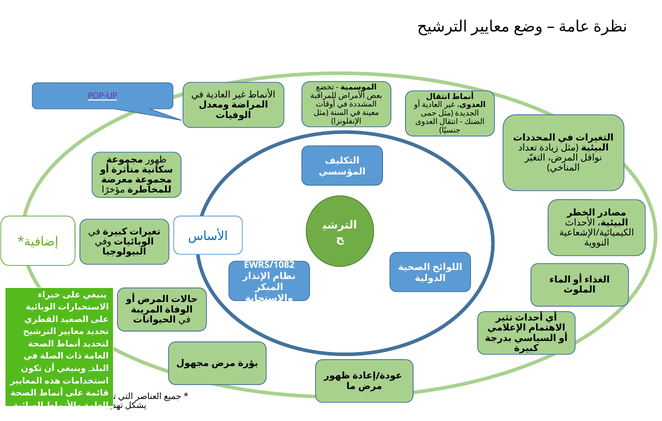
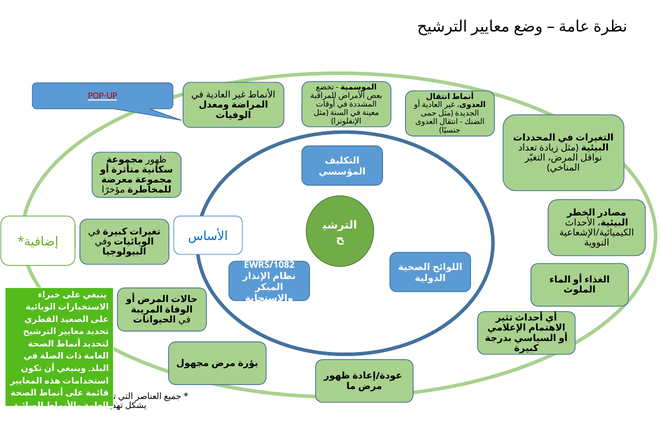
POP-UP colour: purple -> red
